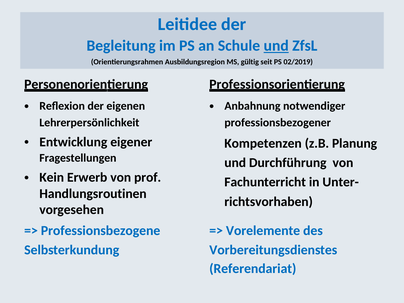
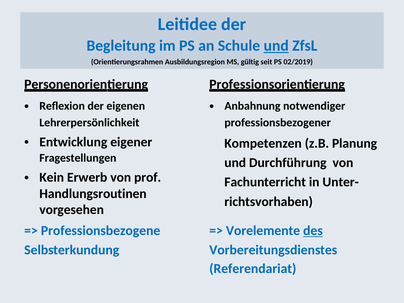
des underline: none -> present
